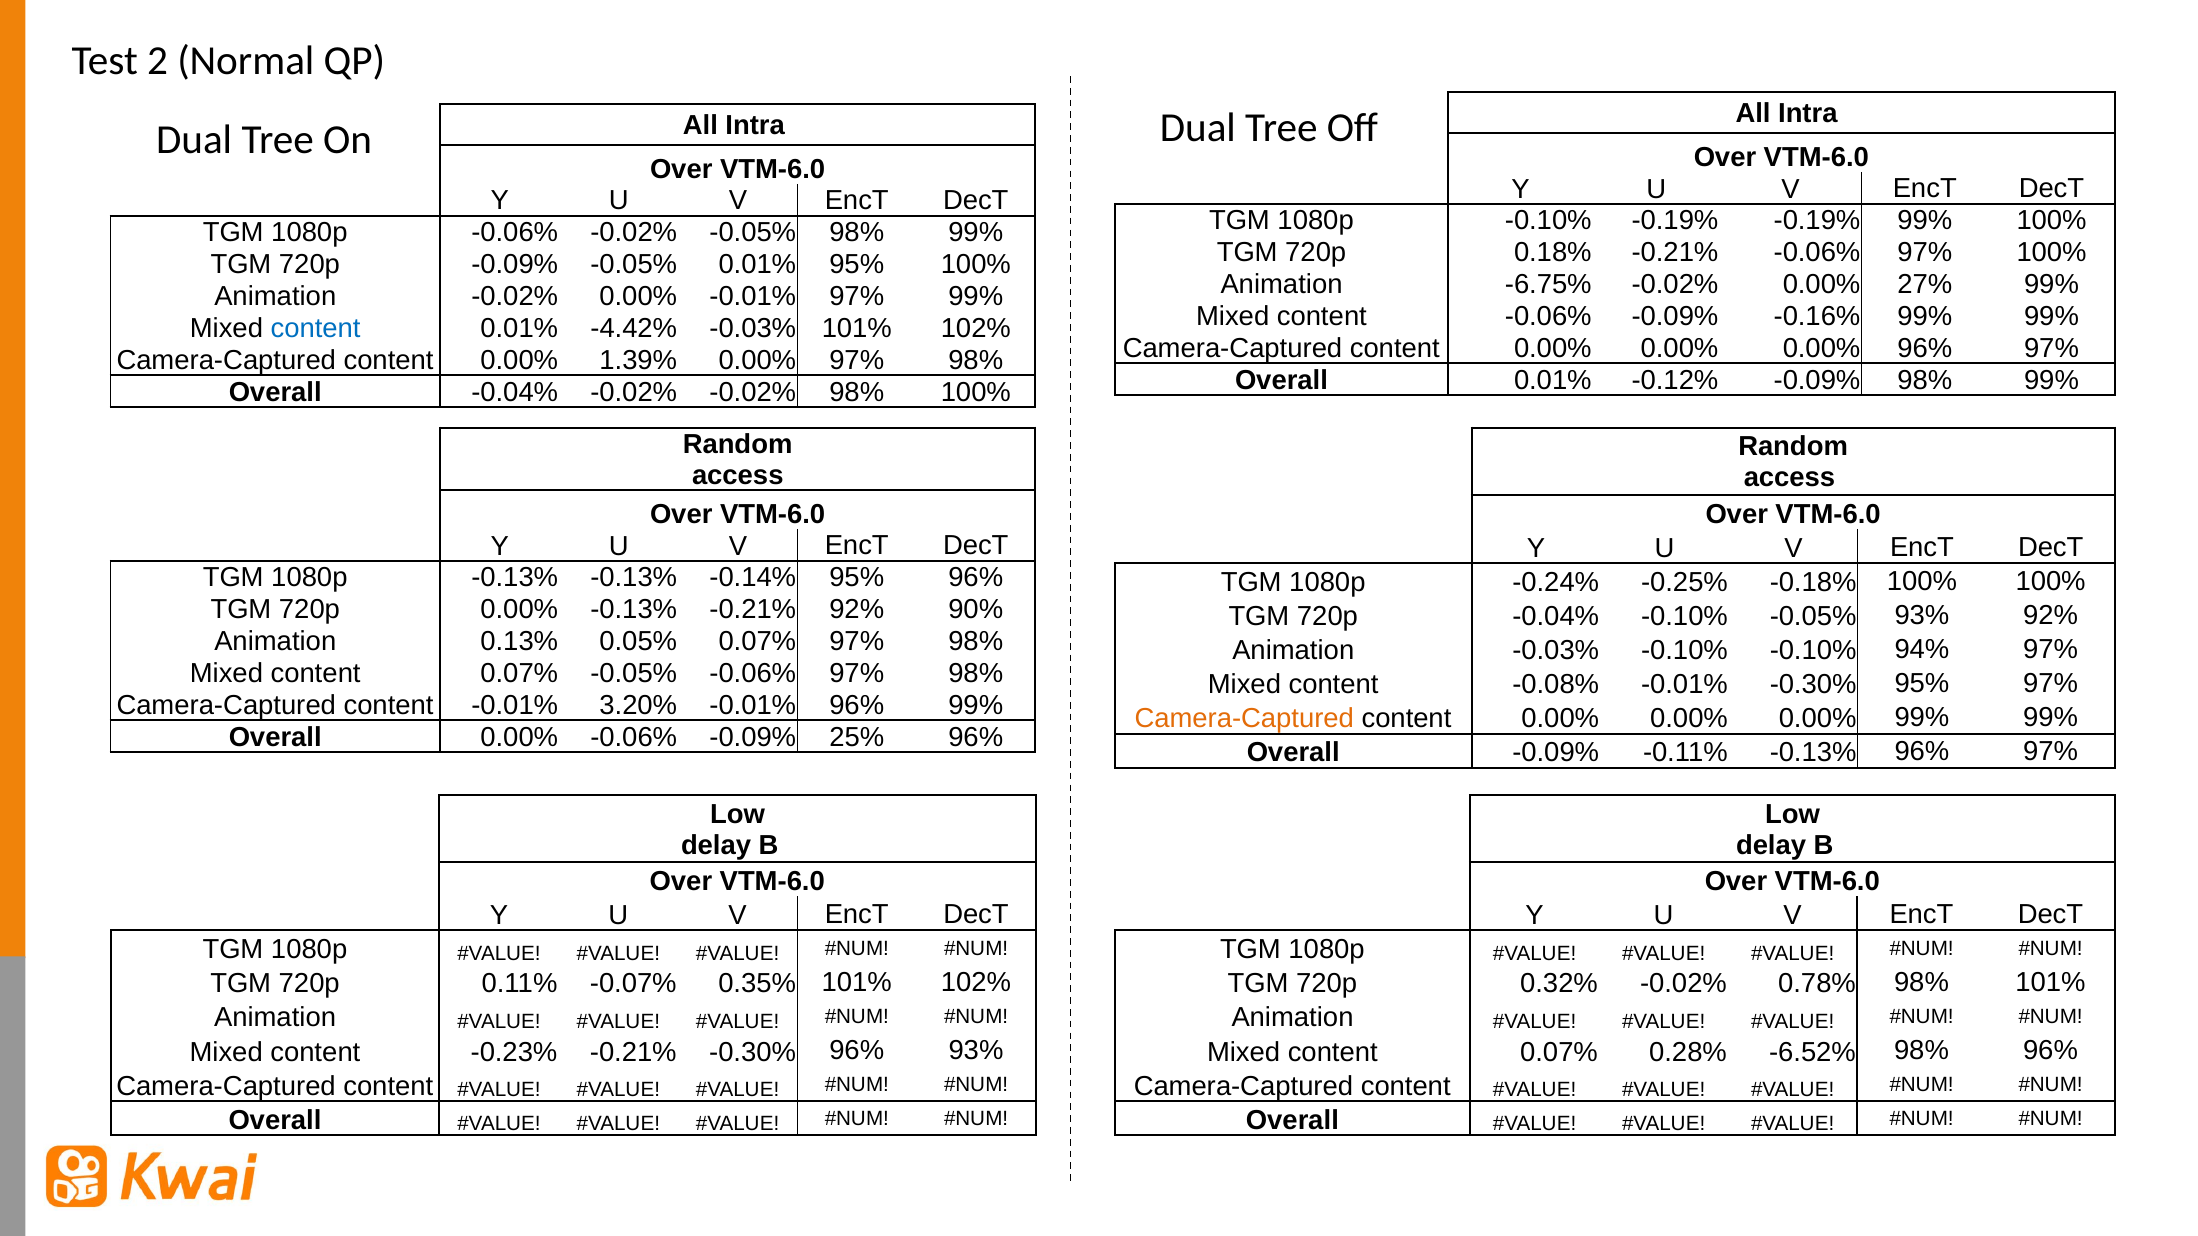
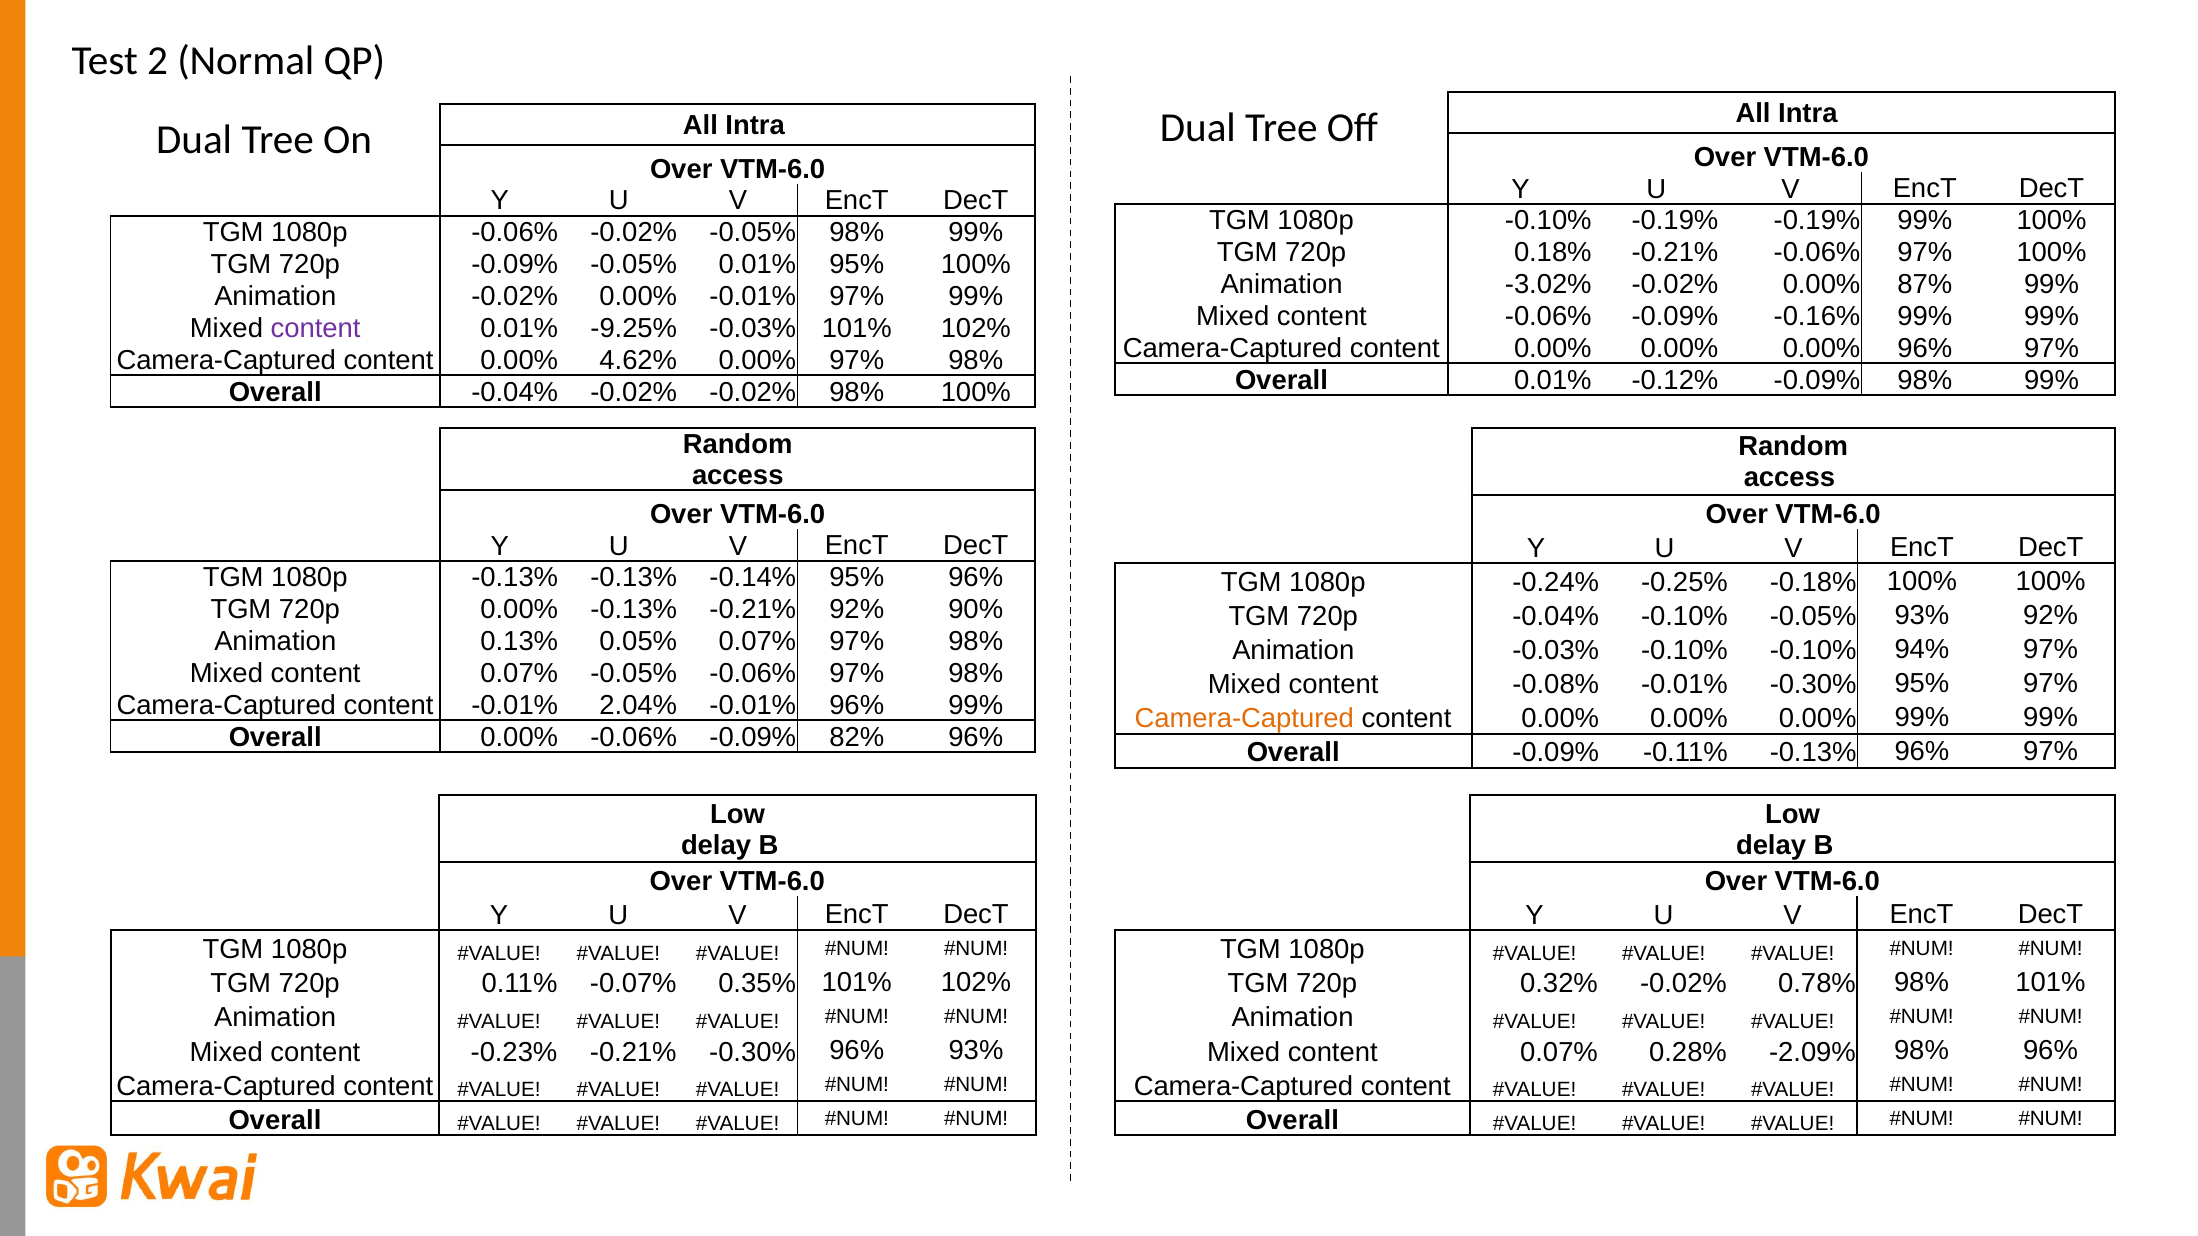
-6.75%: -6.75% -> -3.02%
27%: 27% -> 87%
content at (316, 329) colour: blue -> purple
-4.42%: -4.42% -> -9.25%
1.39%: 1.39% -> 4.62%
3.20%: 3.20% -> 2.04%
25%: 25% -> 82%
-6.52%: -6.52% -> -2.09%
